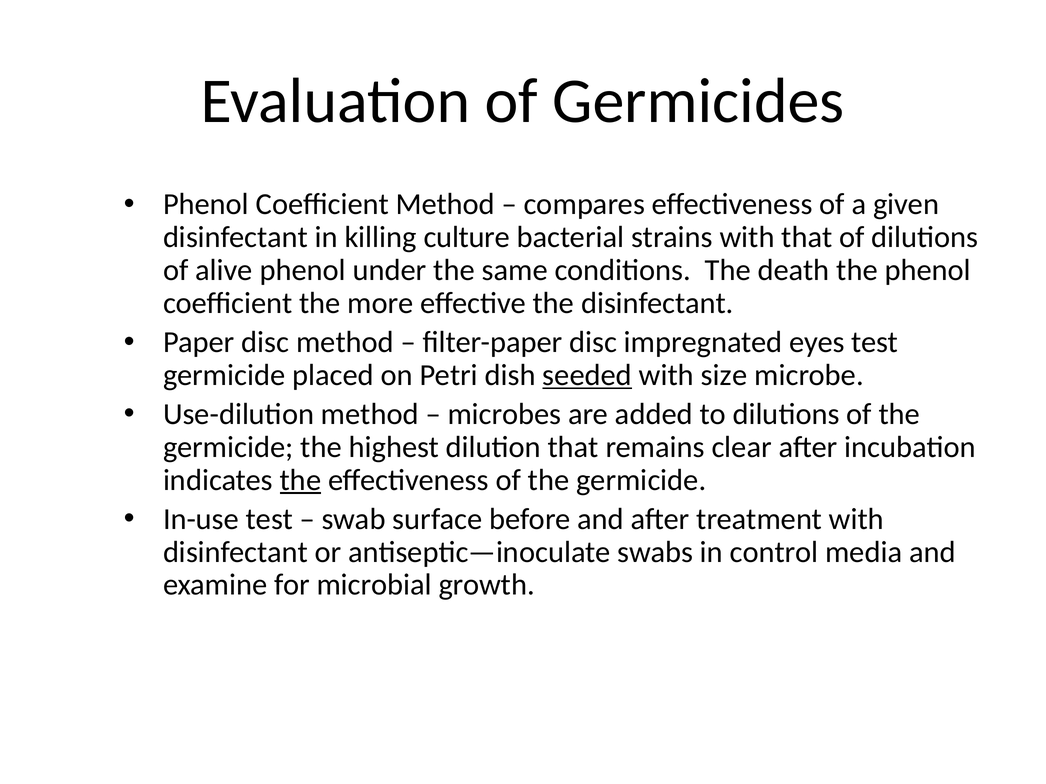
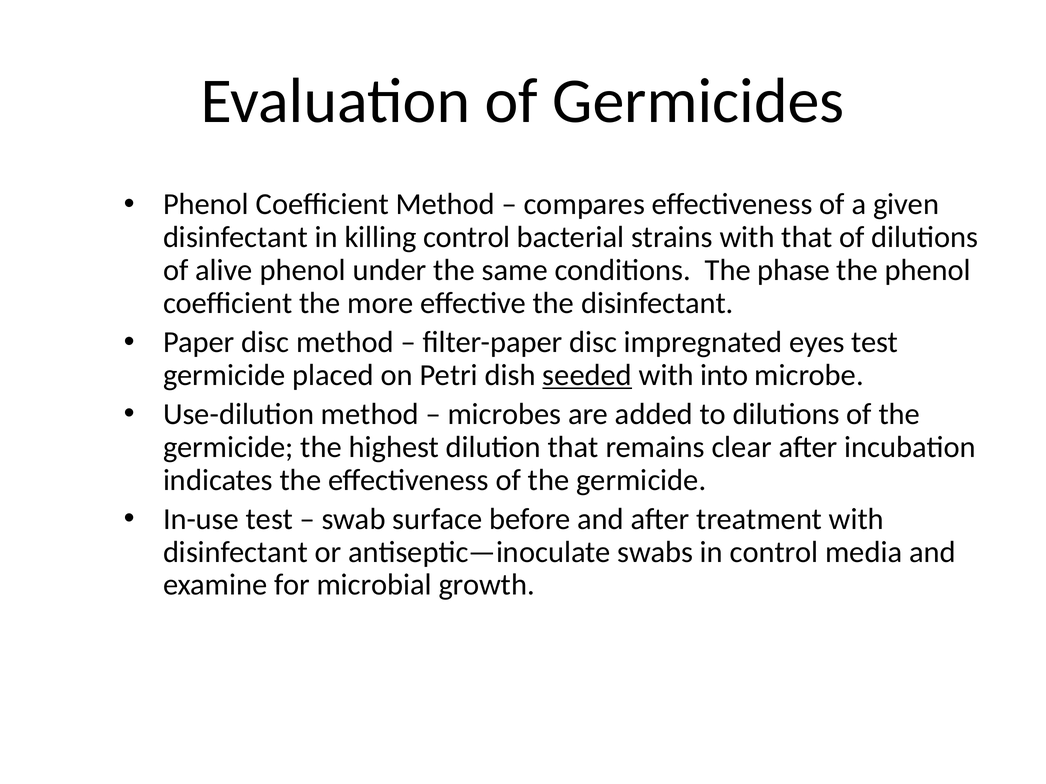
killing culture: culture -> control
death: death -> phase
size: size -> into
the at (300, 480) underline: present -> none
